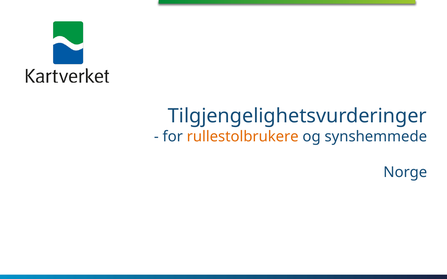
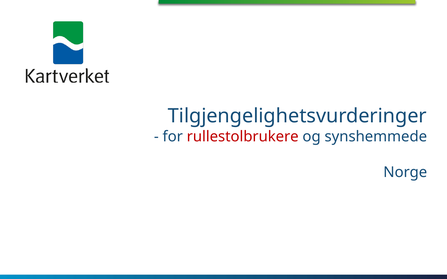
rullestolbrukere colour: orange -> red
